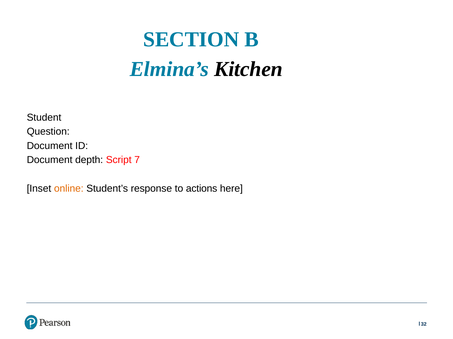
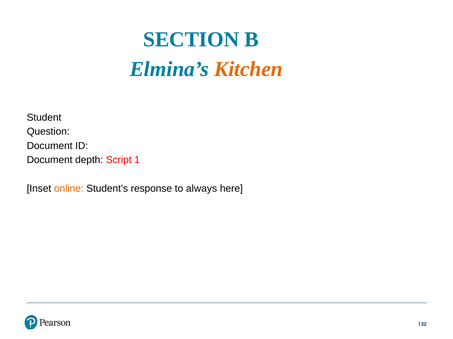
Kitchen colour: black -> orange
7: 7 -> 1
actions: actions -> always
